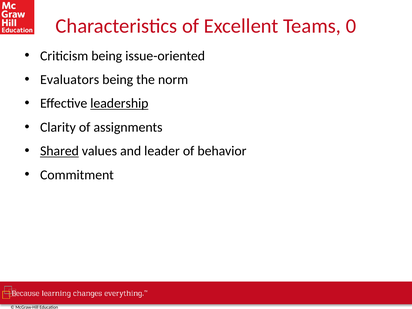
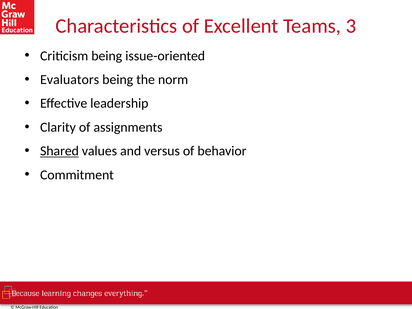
0: 0 -> 3
leadership underline: present -> none
leader: leader -> versus
